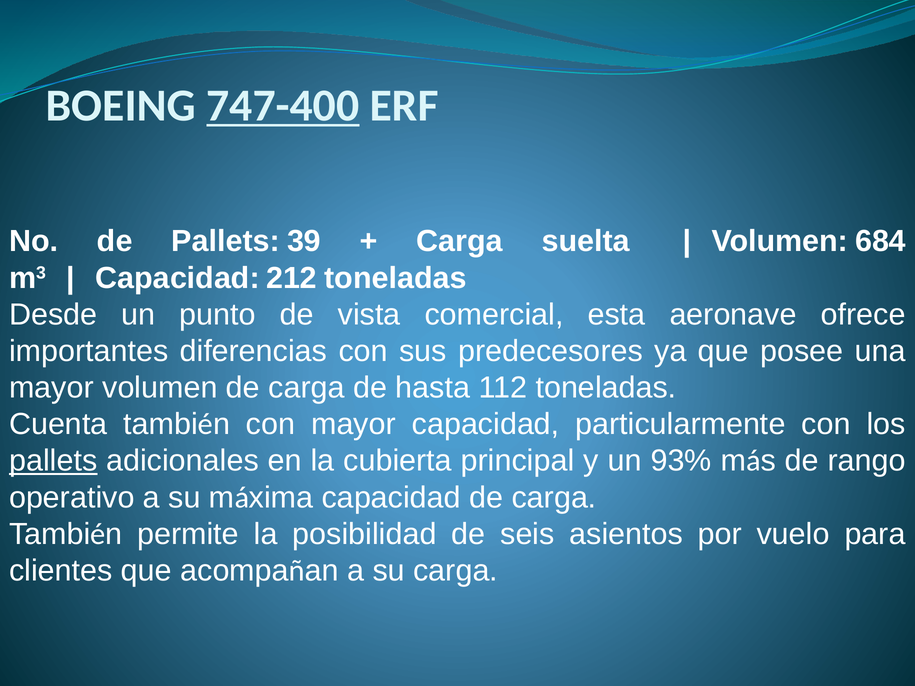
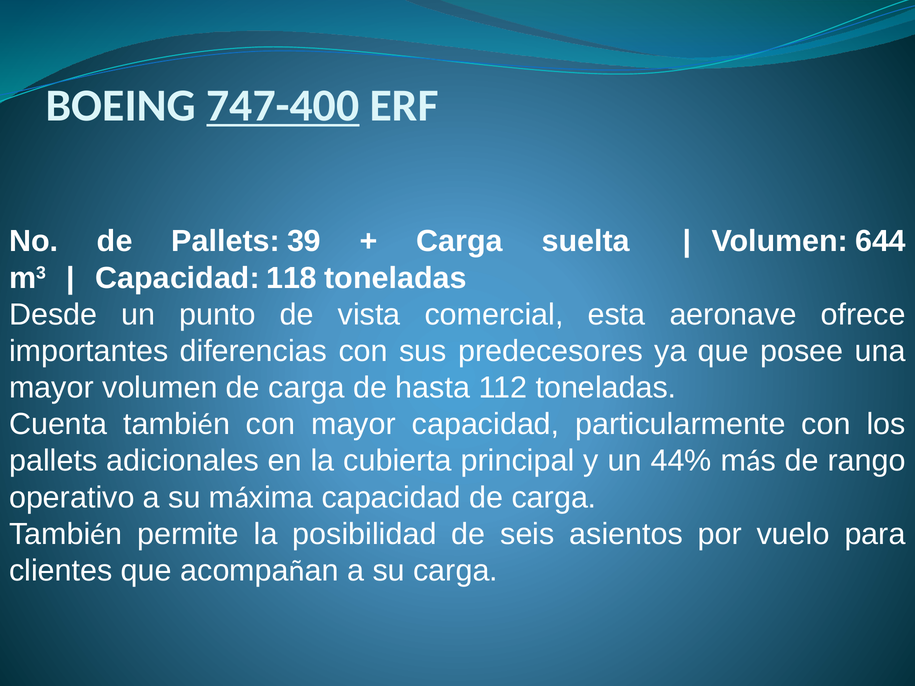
684: 684 -> 644
212: 212 -> 118
pallets at (53, 461) underline: present -> none
93%: 93% -> 44%
